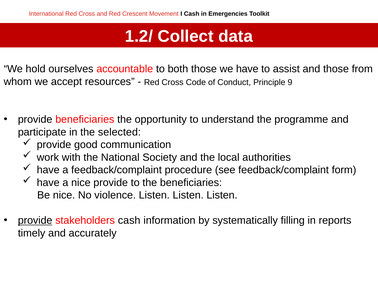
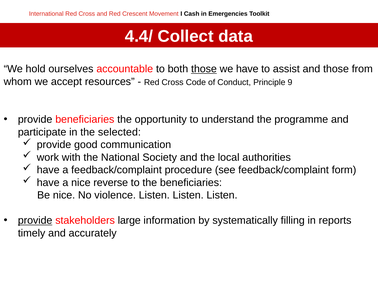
1.2/: 1.2/ -> 4.4/
those at (204, 69) underline: none -> present
nice provide: provide -> reverse
stakeholders cash: cash -> large
